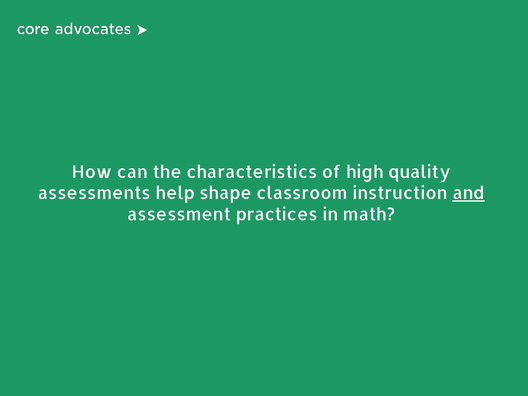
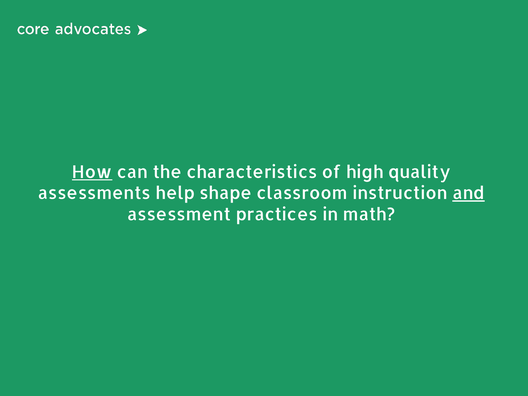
How underline: none -> present
